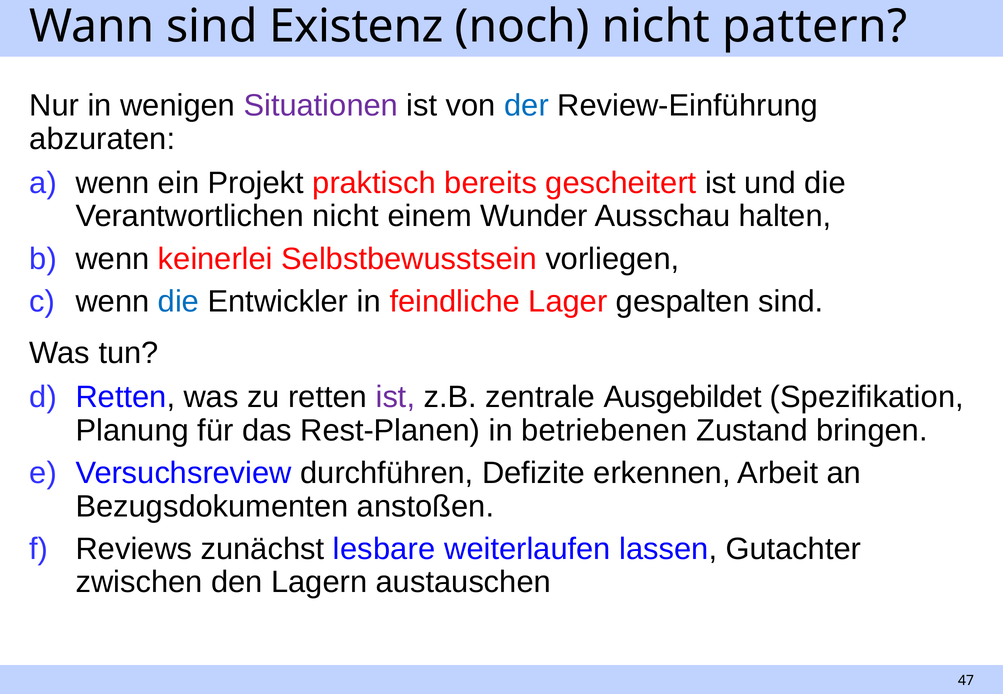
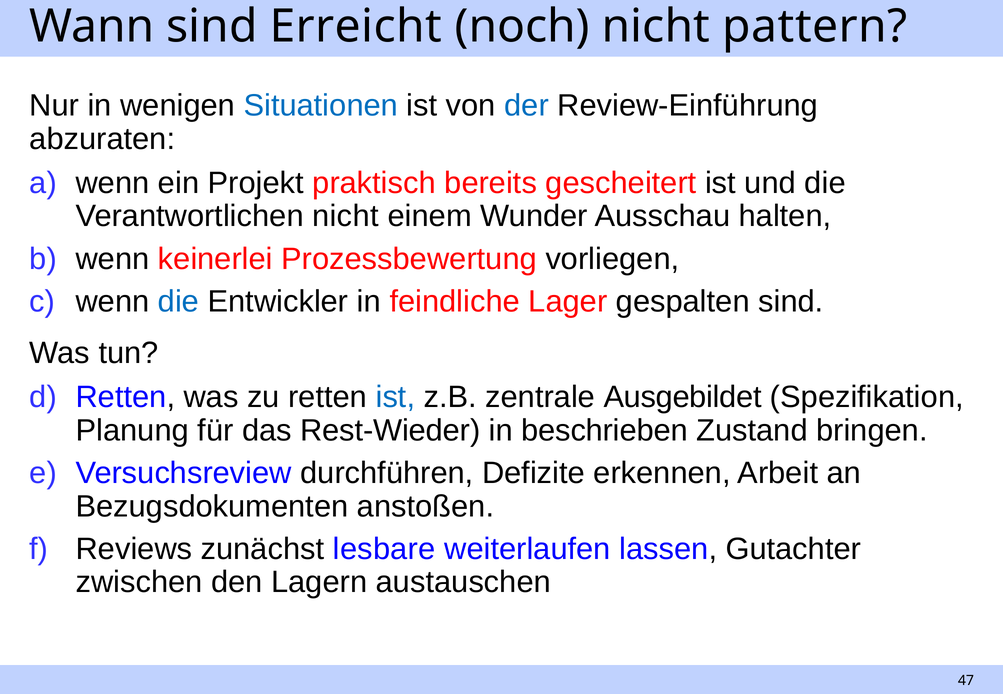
Existenz: Existenz -> Erreicht
Situationen colour: purple -> blue
Selbstbewusstsein: Selbstbewusstsein -> Prozessbewertung
ist at (395, 398) colour: purple -> blue
Rest-Planen: Rest-Planen -> Rest-Wieder
betriebenen: betriebenen -> beschrieben
